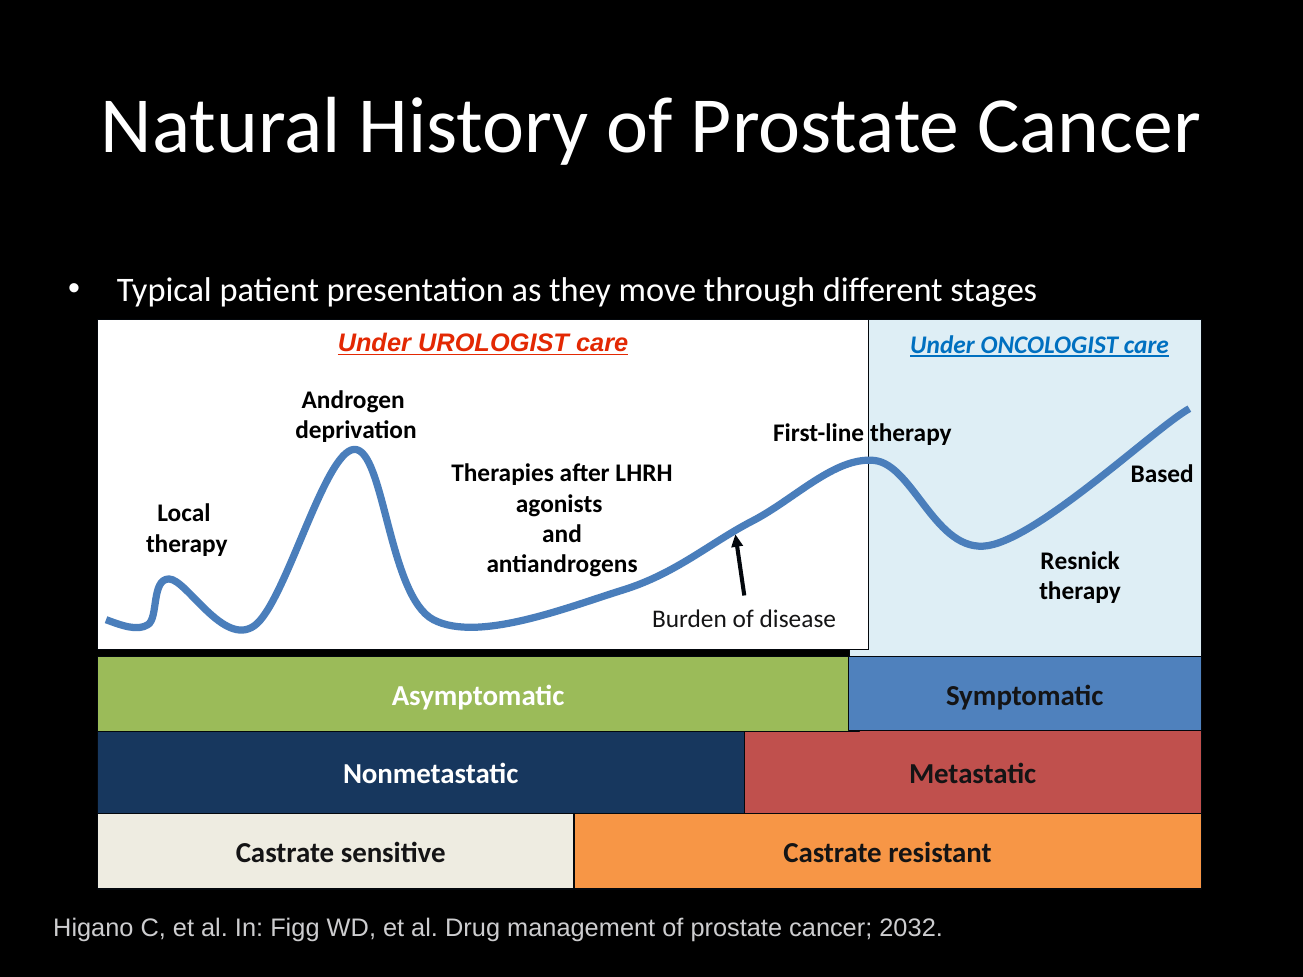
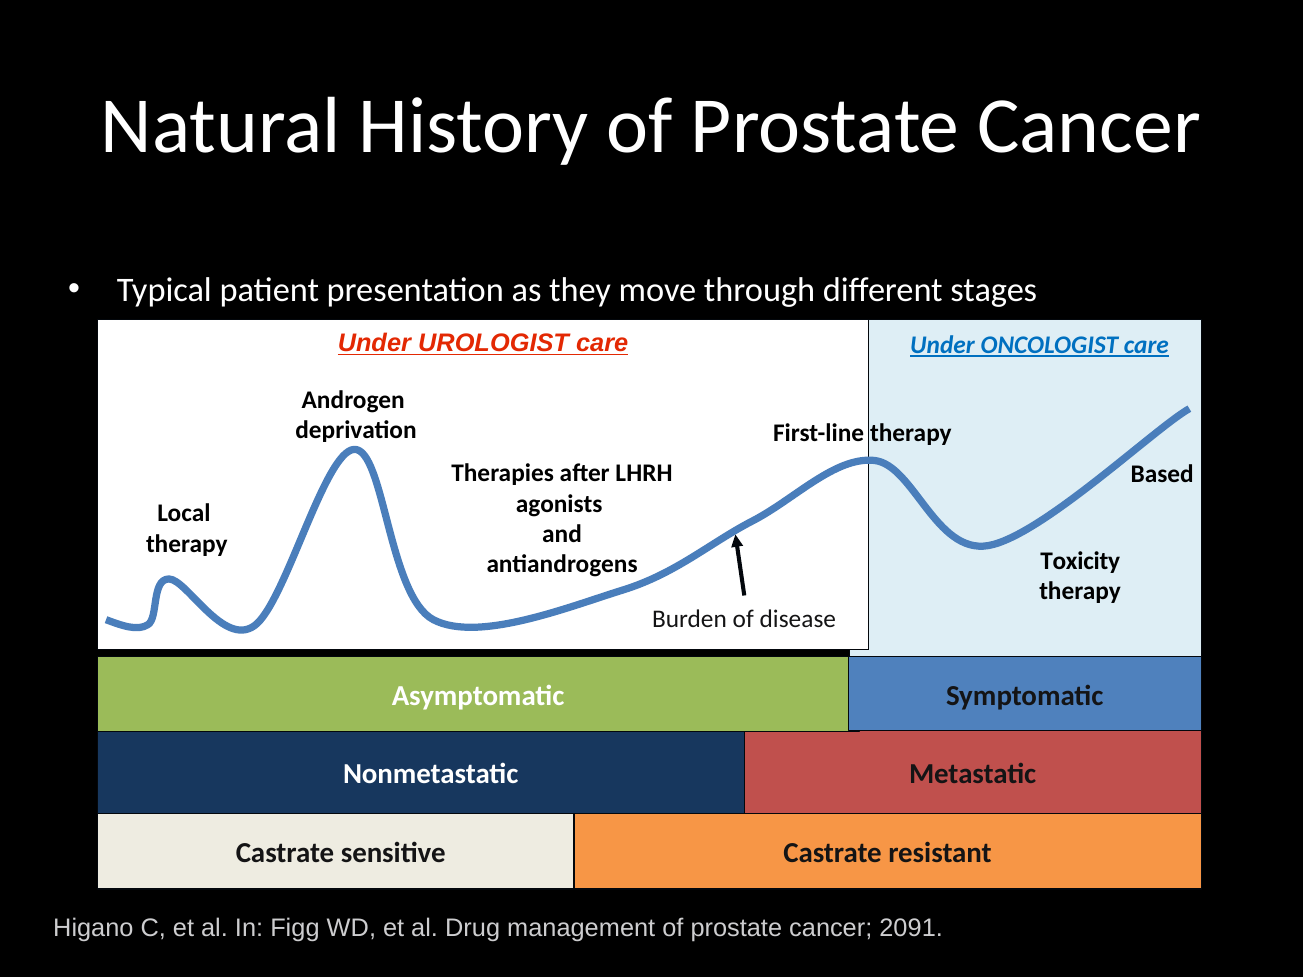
Resnick: Resnick -> Toxicity
2032: 2032 -> 2091
